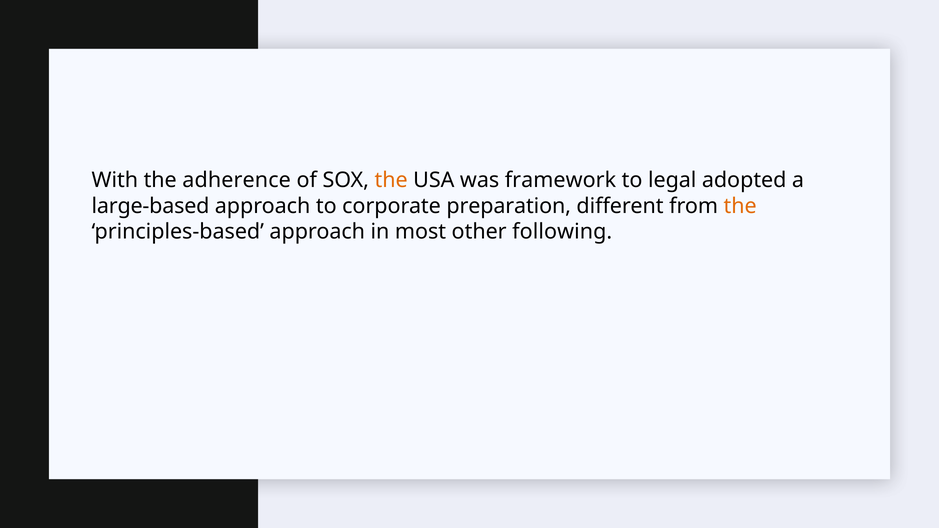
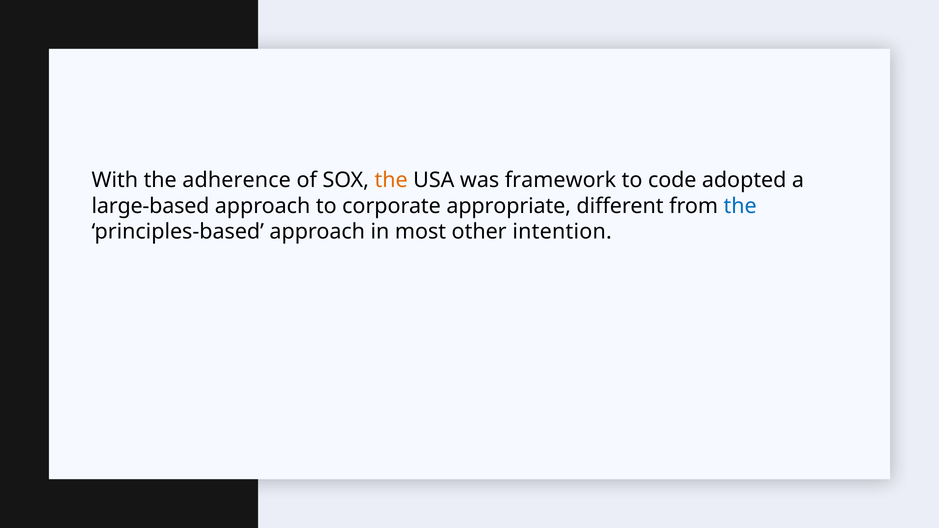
legal: legal -> code
preparation: preparation -> appropriate
the at (740, 206) colour: orange -> blue
following: following -> intention
